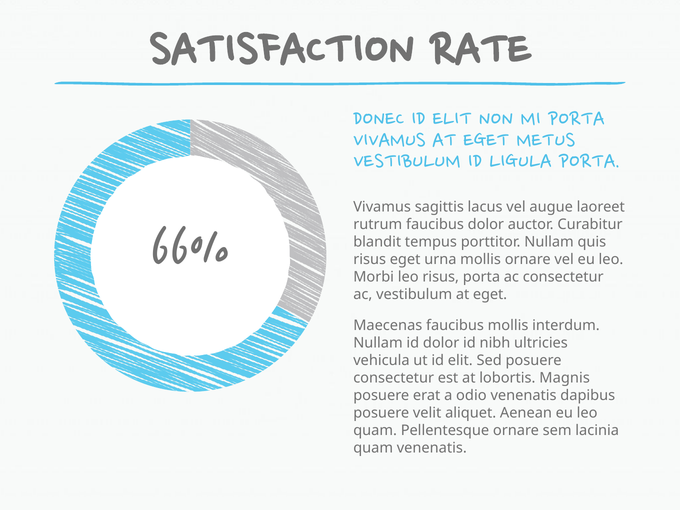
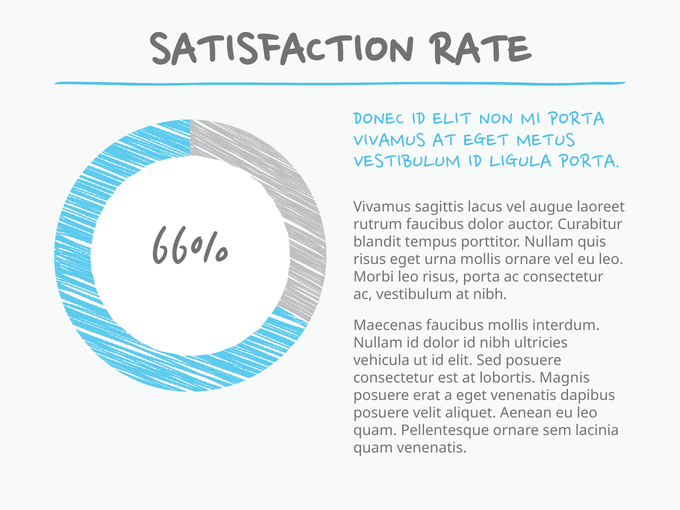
vestibulum at eget: eget -> nibh
a odio: odio -> eget
